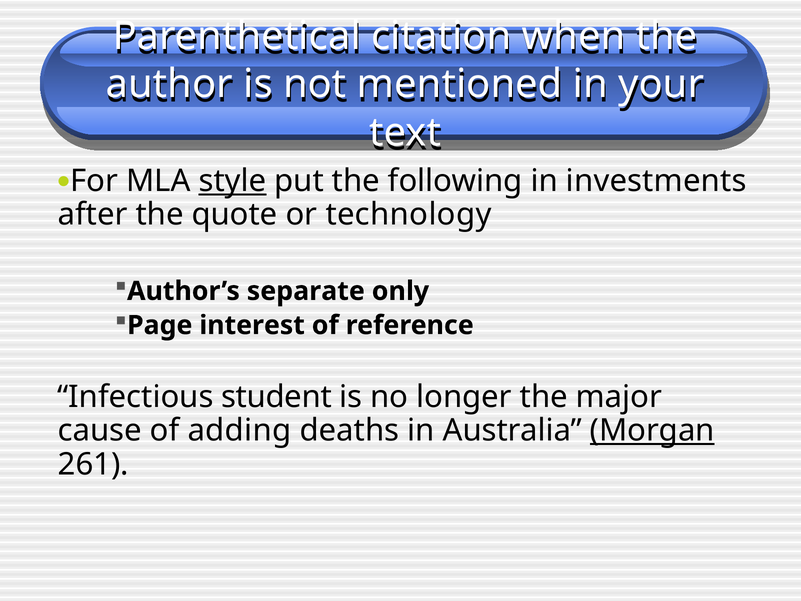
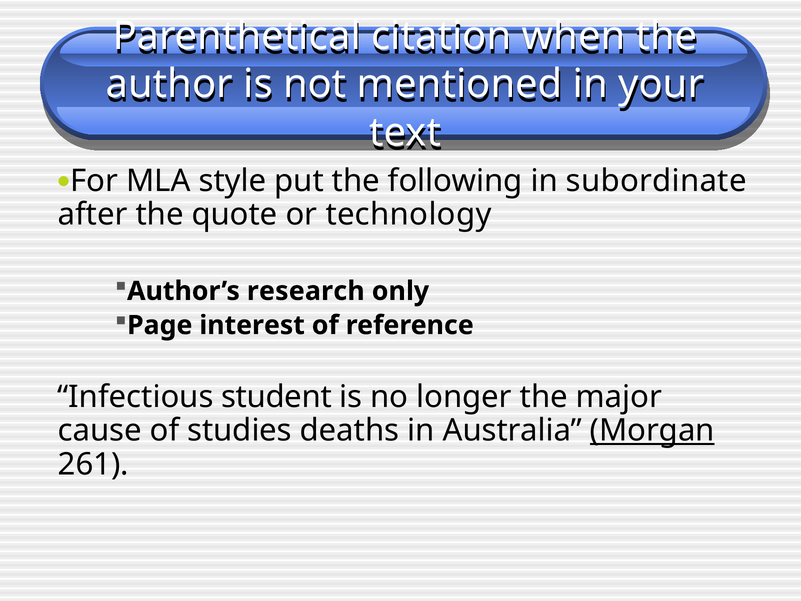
style underline: present -> none
investments: investments -> subordinate
separate: separate -> research
adding: adding -> studies
